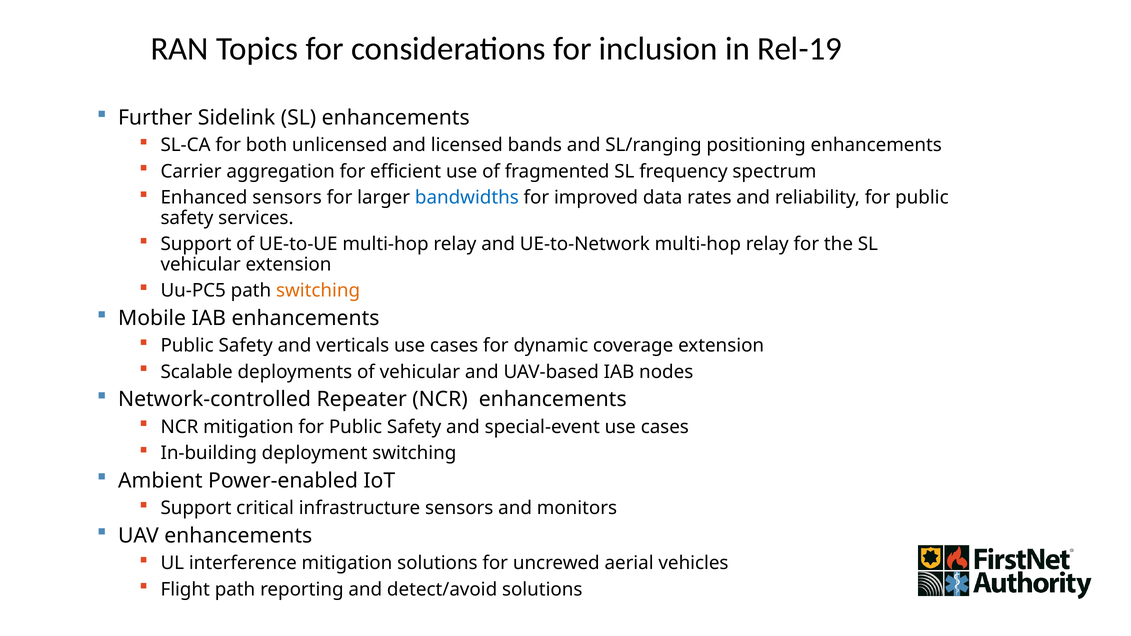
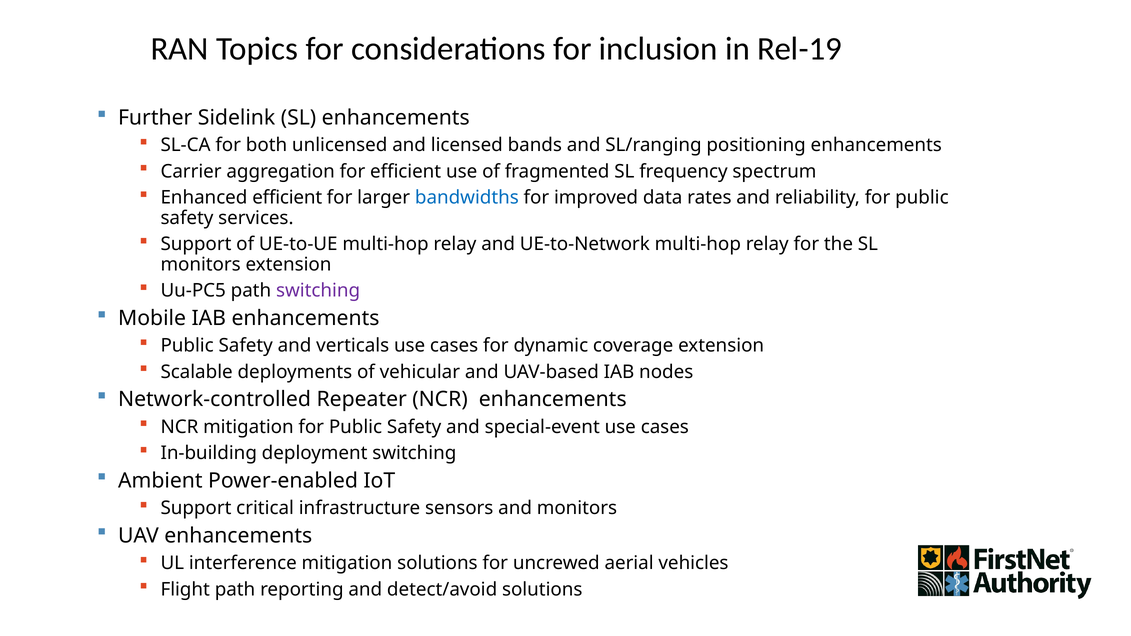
Enhanced sensors: sensors -> efficient
vehicular at (201, 265): vehicular -> monitors
switching at (318, 291) colour: orange -> purple
